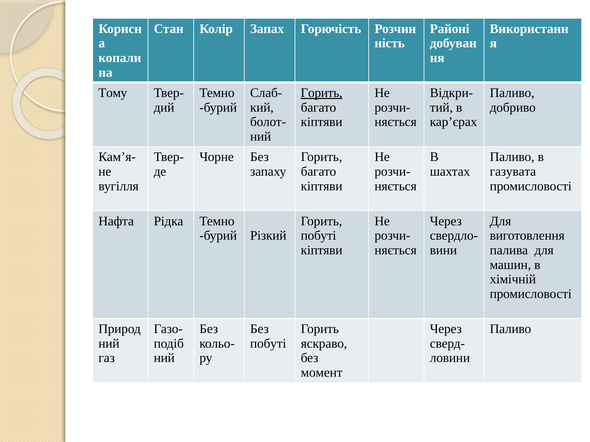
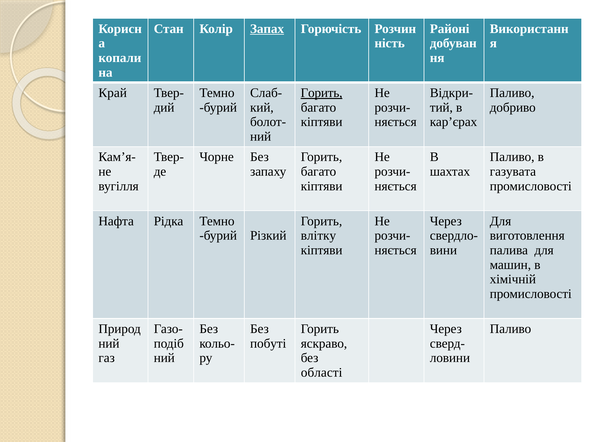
Запах underline: none -> present
Тому: Тому -> Край
побуті at (319, 236): побуті -> влітку
момент: момент -> області
